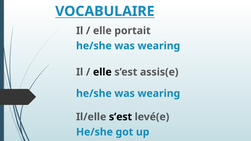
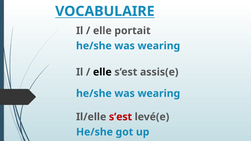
s’est at (120, 117) colour: black -> red
